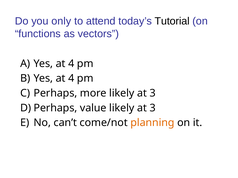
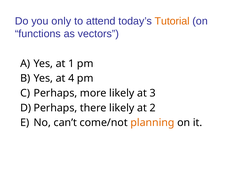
Tutorial colour: black -> orange
4 at (71, 64): 4 -> 1
value: value -> there
3 at (153, 108): 3 -> 2
